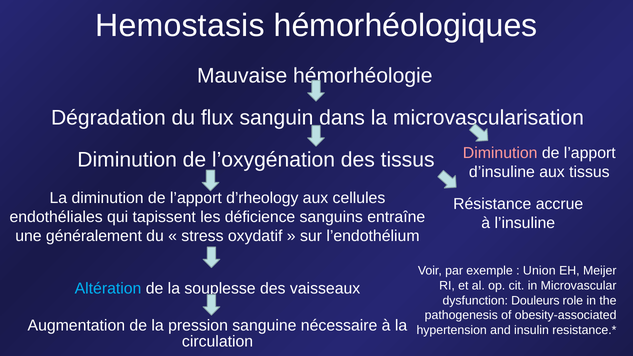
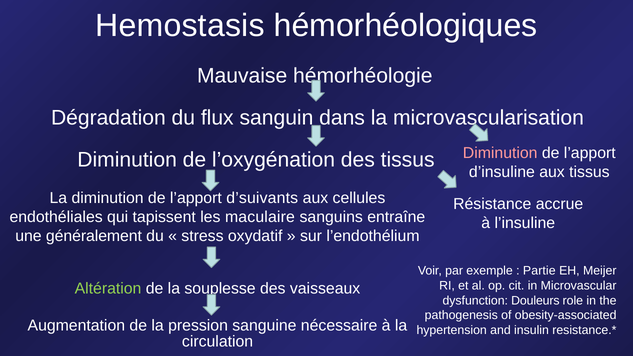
d’rheology: d’rheology -> d’suivants
déficience: déficience -> maculaire
Union: Union -> Partie
Altération colour: light blue -> light green
